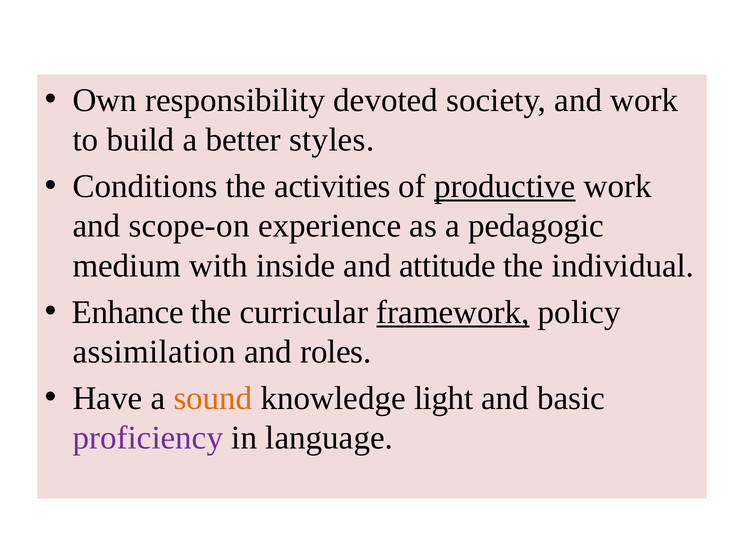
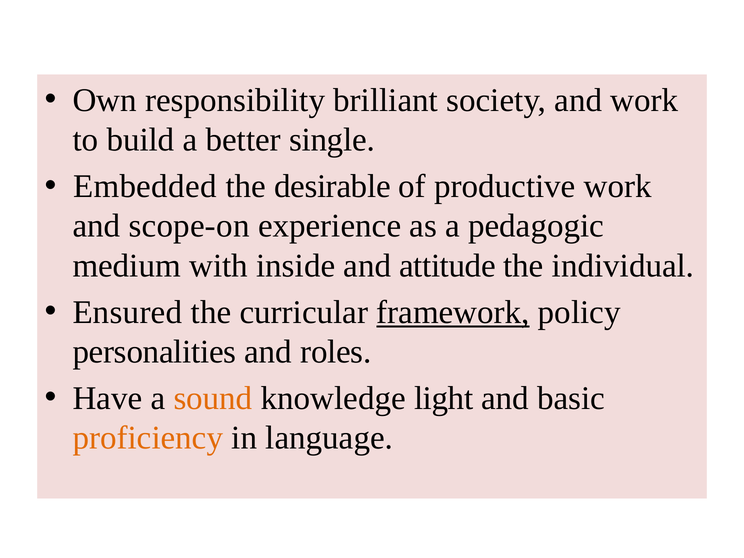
devoted: devoted -> brilliant
styles: styles -> single
Conditions: Conditions -> Embedded
activities: activities -> desirable
productive underline: present -> none
Enhance: Enhance -> Ensured
assimilation: assimilation -> personalities
proficiency colour: purple -> orange
